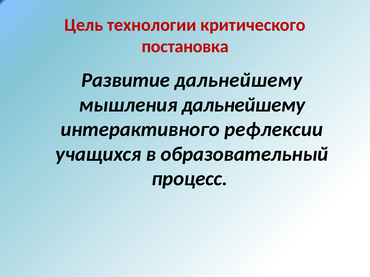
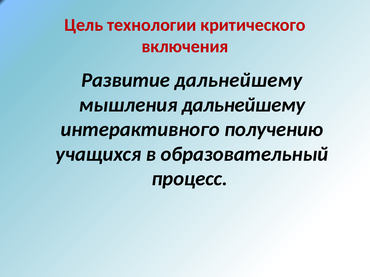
постановка: постановка -> включения
рефлексии: рефлексии -> получению
